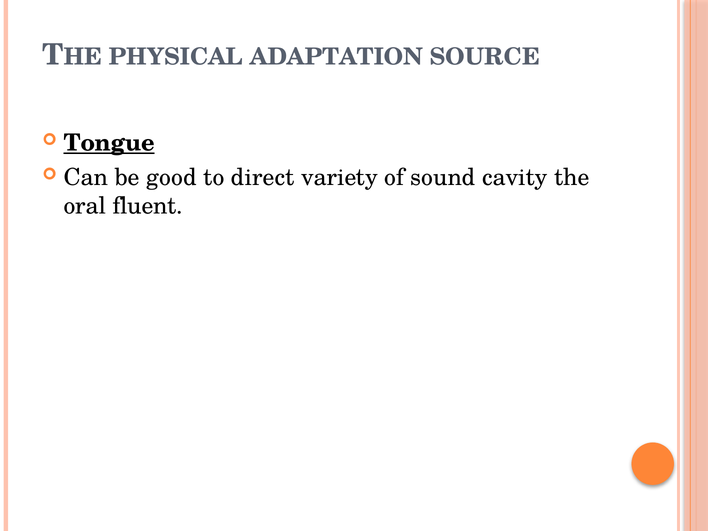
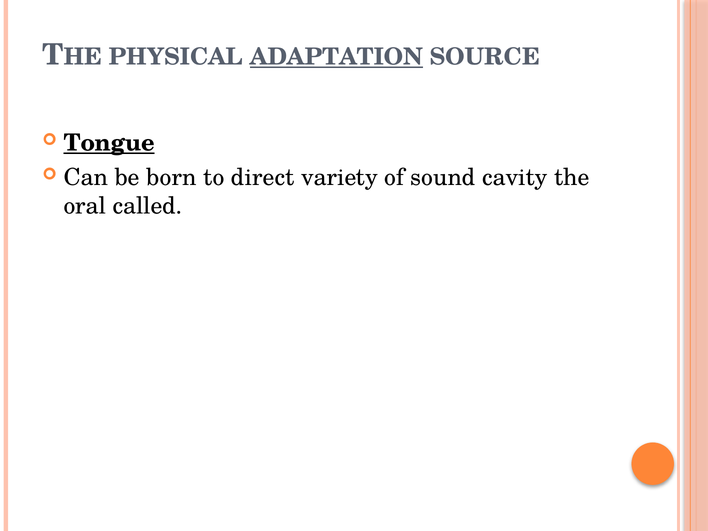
ADAPTATION underline: none -> present
good: good -> born
fluent: fluent -> called
